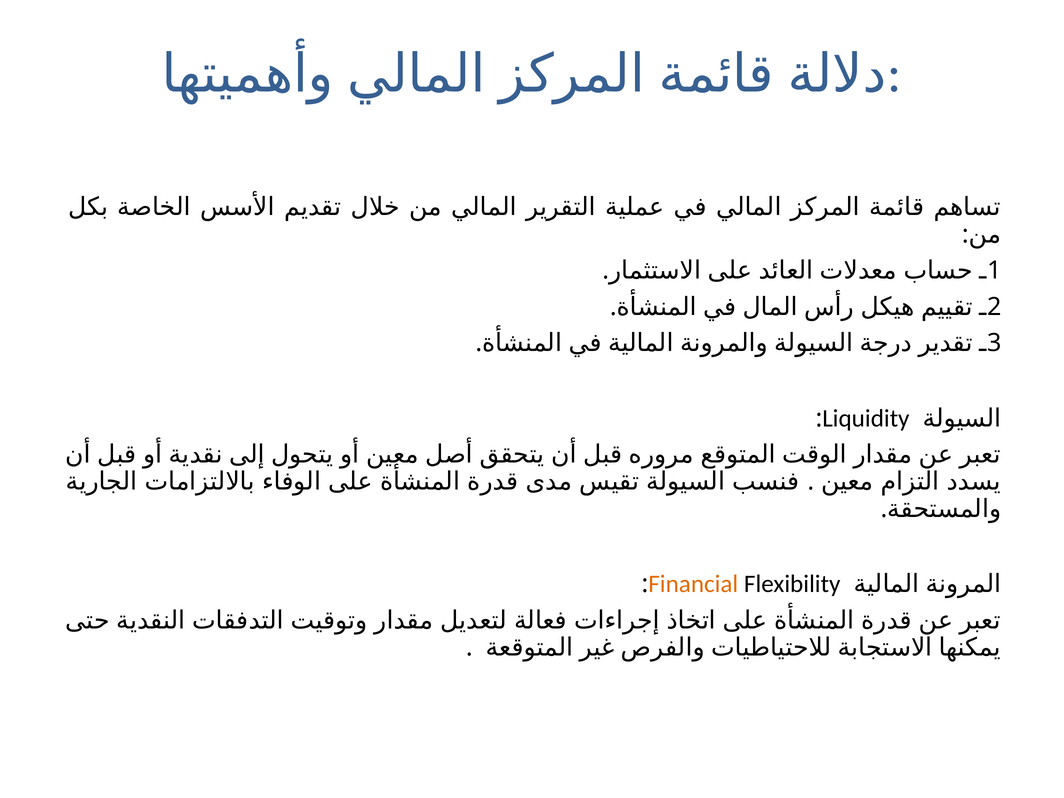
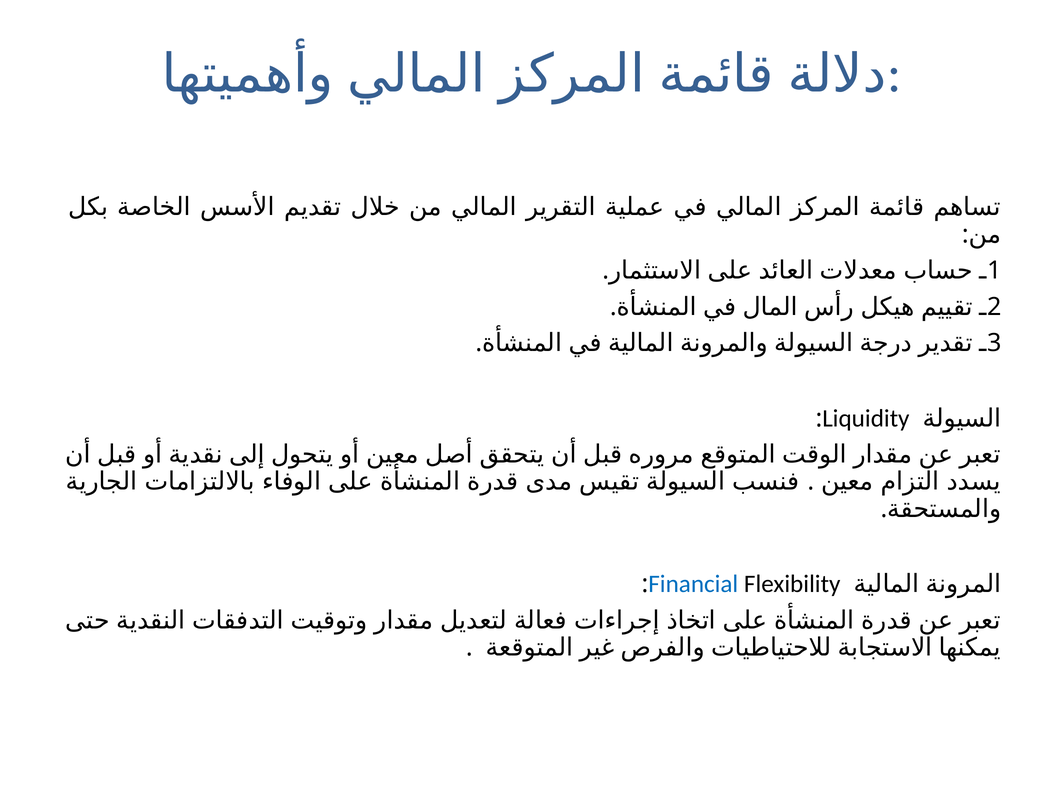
Financial colour: orange -> blue
